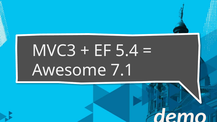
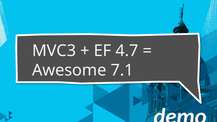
5.4: 5.4 -> 4.7
